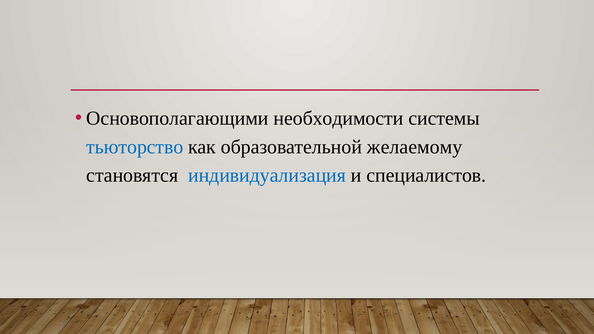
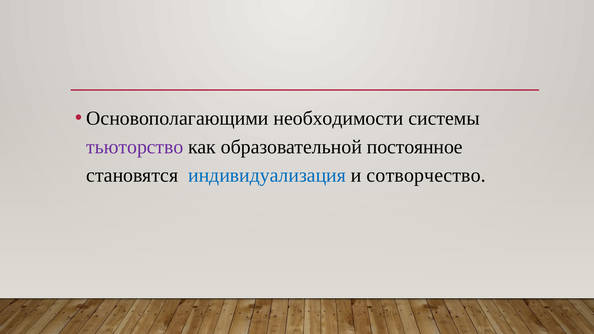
тьюторство colour: blue -> purple
желаемому: желаемому -> постоянное
специалистов: специалистов -> сотворчество
